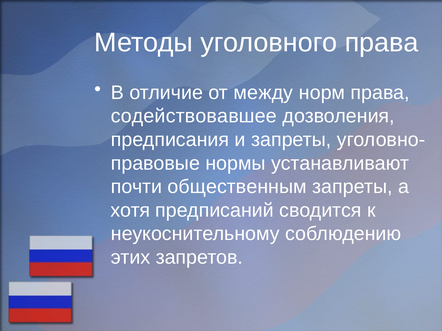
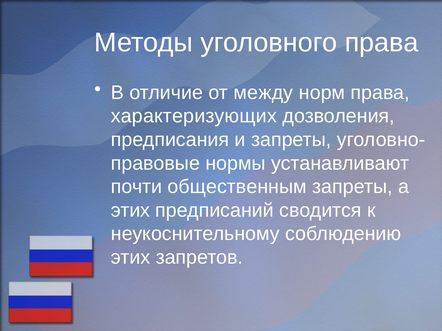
содействовавшее: содействовавшее -> характеризующих
хотя at (130, 211): хотя -> этих
